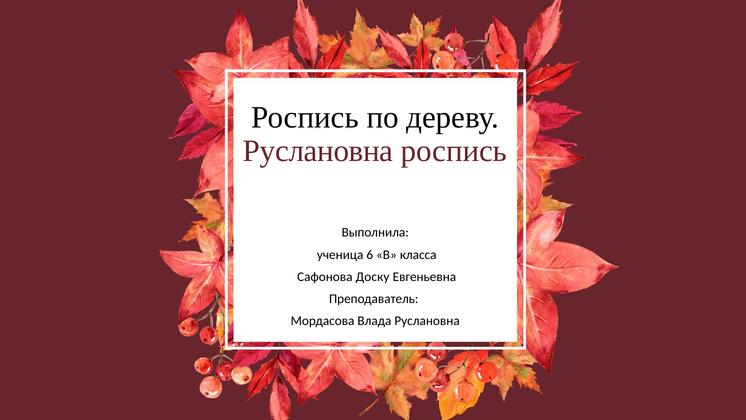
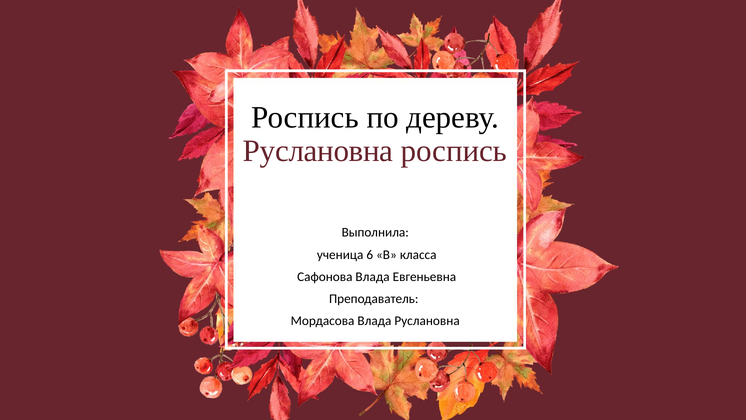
Сафонова Доску: Доску -> Влада
